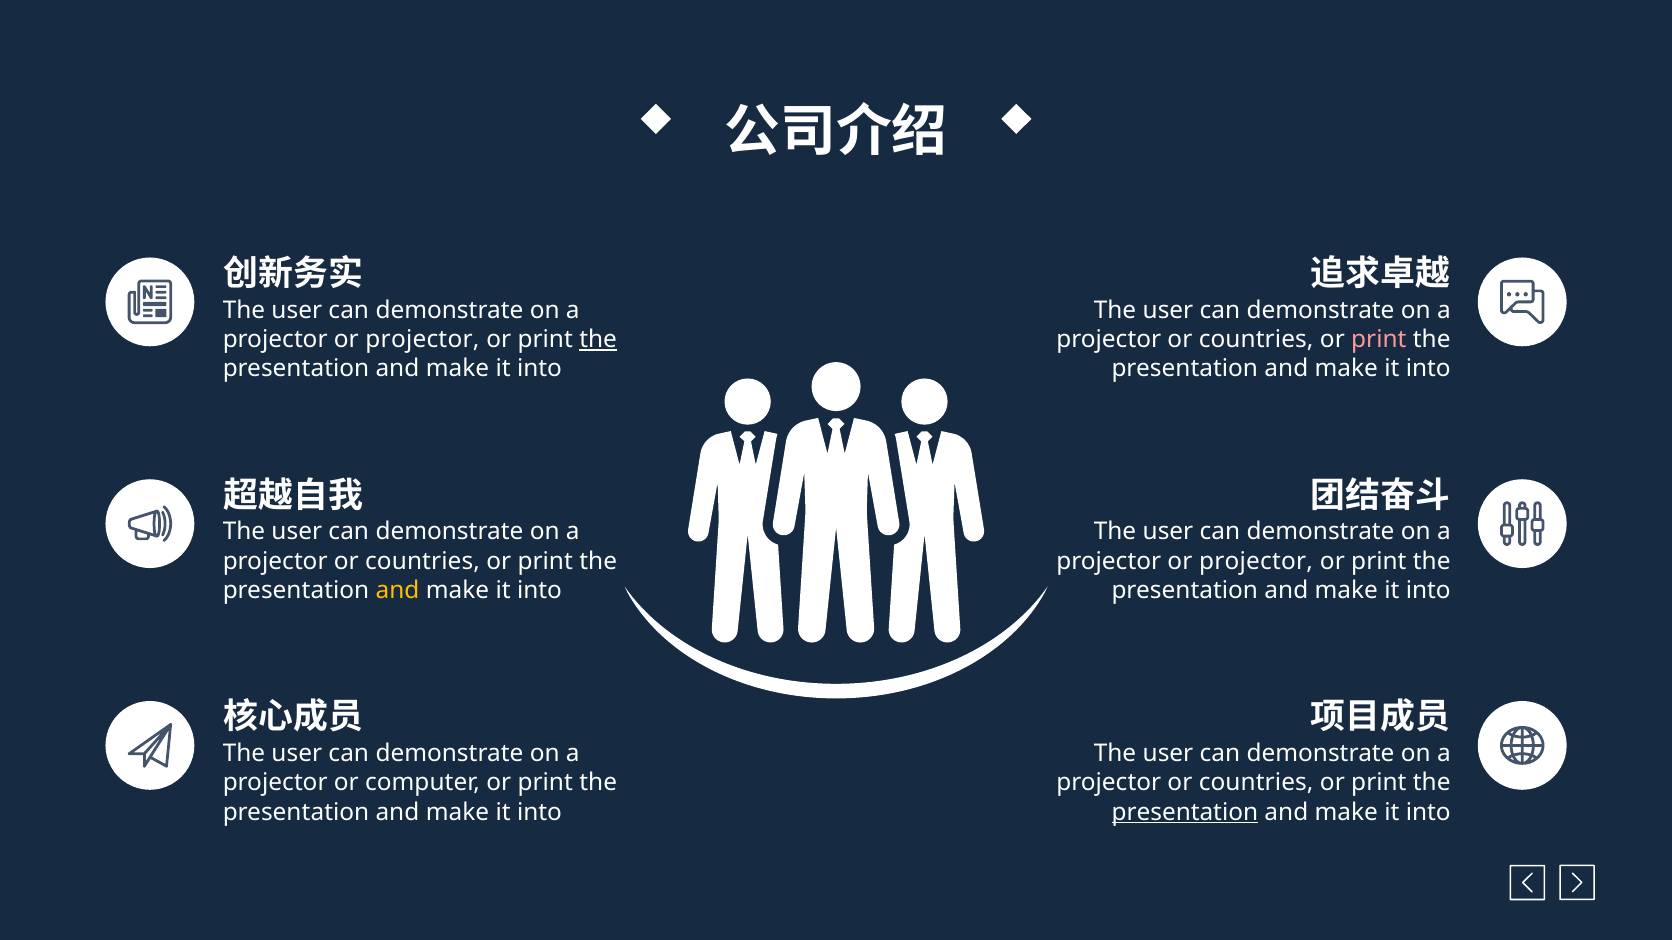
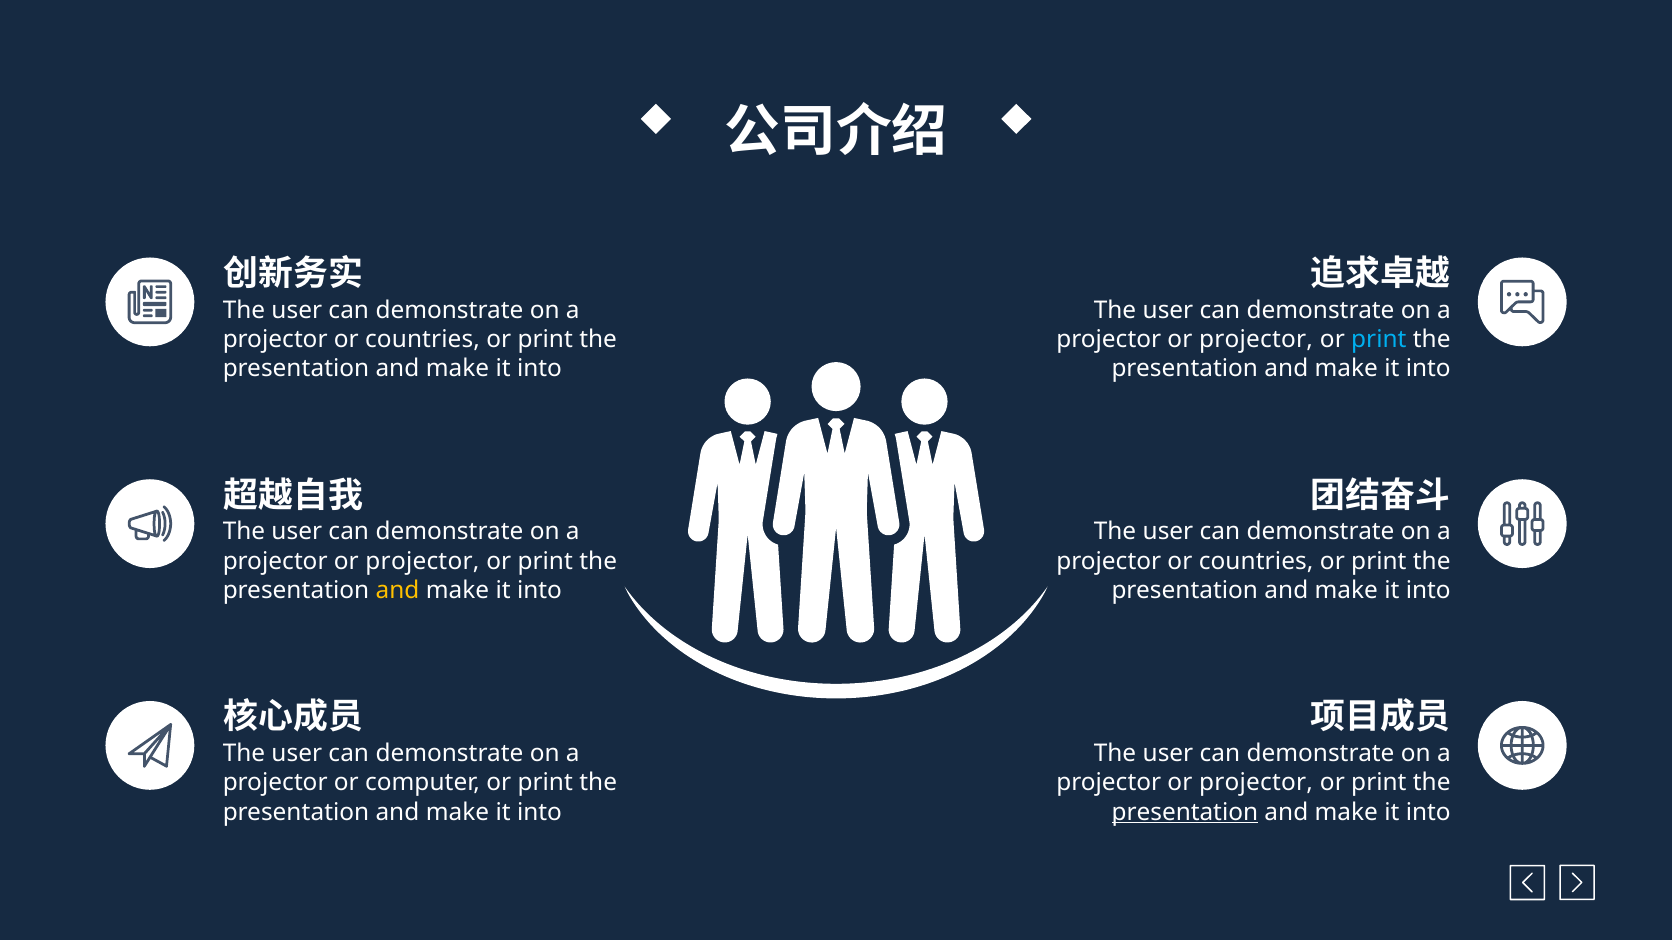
projector at (422, 340): projector -> countries
the at (598, 340) underline: present -> none
countries at (1256, 340): countries -> projector
print at (1379, 340) colour: pink -> light blue
countries at (422, 562): countries -> projector
projector at (1256, 562): projector -> countries
countries at (1256, 783): countries -> projector
